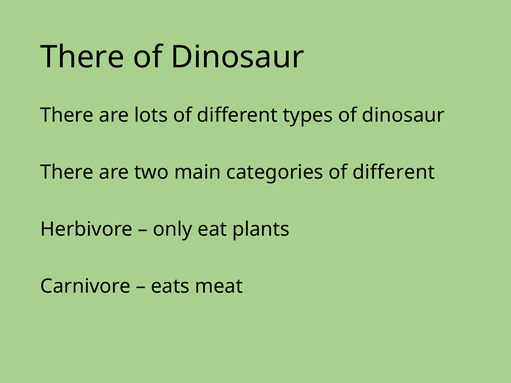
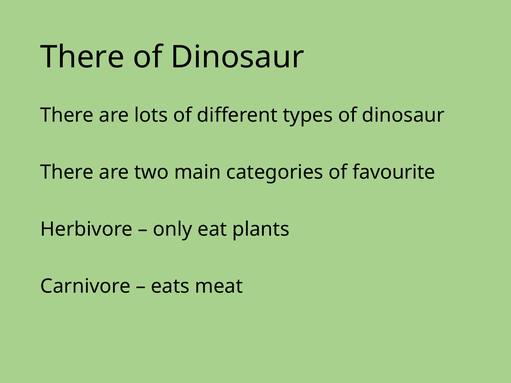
categories of different: different -> favourite
